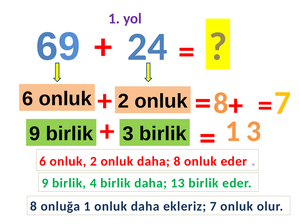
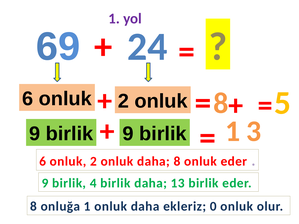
7 at (282, 103): 7 -> 5
3 at (128, 134): 3 -> 9
ekleriz 7: 7 -> 0
